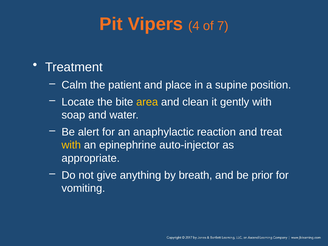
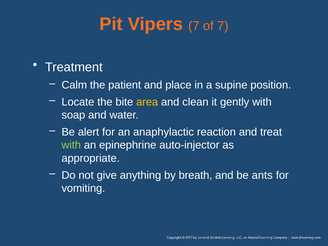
Vipers 4: 4 -> 7
with at (71, 145) colour: yellow -> light green
prior: prior -> ants
